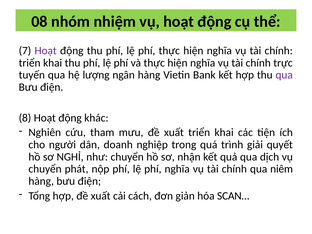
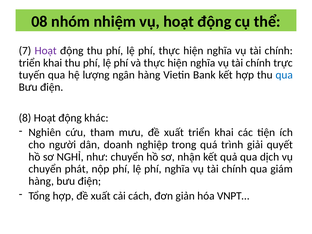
qua at (284, 75) colour: purple -> blue
niêm: niêm -> giám
SCAN…: SCAN… -> VNPT…
